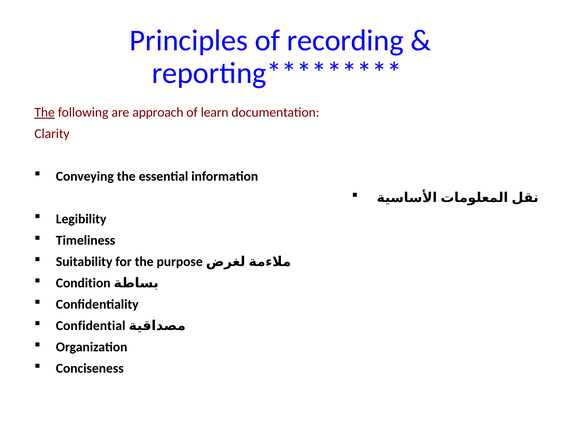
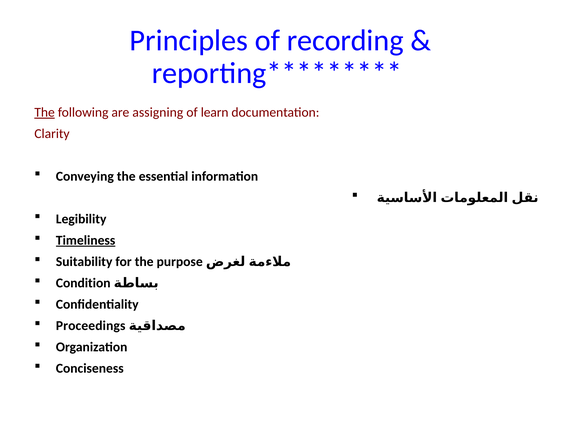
approach: approach -> assigning
Timeliness underline: none -> present
Confidential: Confidential -> Proceedings
